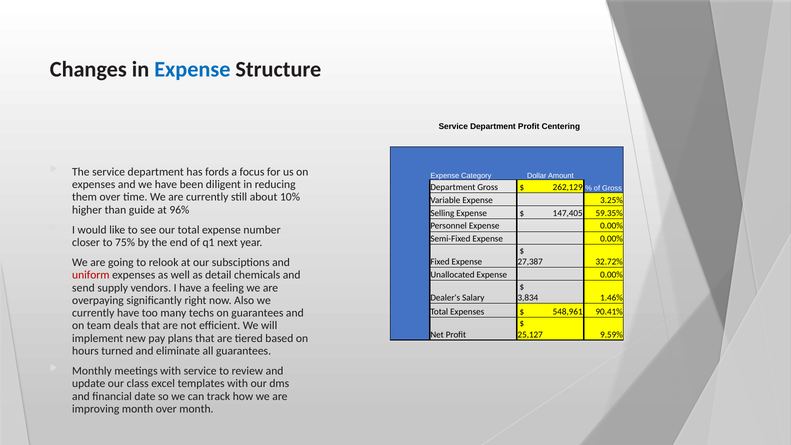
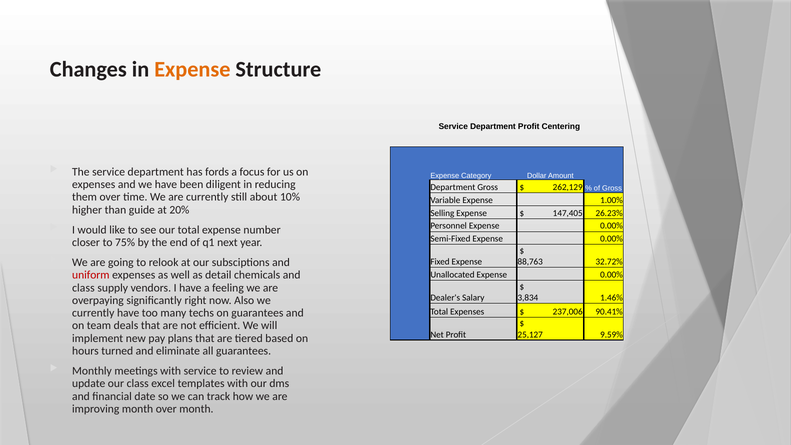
Expense at (192, 69) colour: blue -> orange
3.25%: 3.25% -> 1.00%
96%: 96% -> 20%
59.35%: 59.35% -> 26.23%
27,387: 27,387 -> 88,763
send at (83, 288): send -> class
548,961: 548,961 -> 237,006
